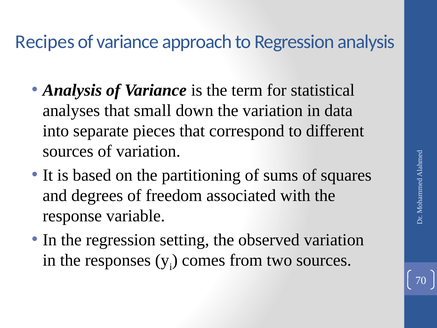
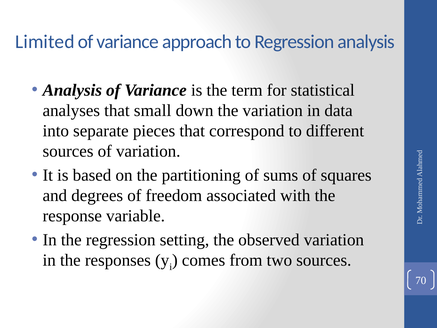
Recipes: Recipes -> Limited
